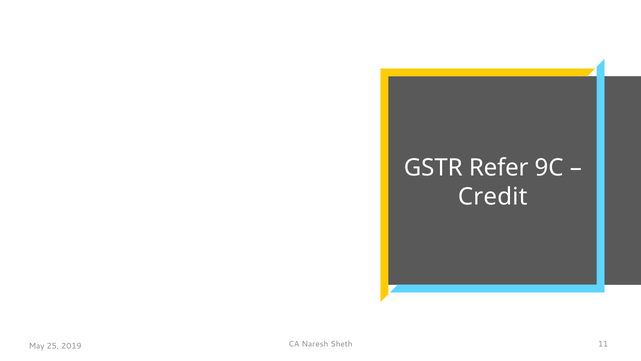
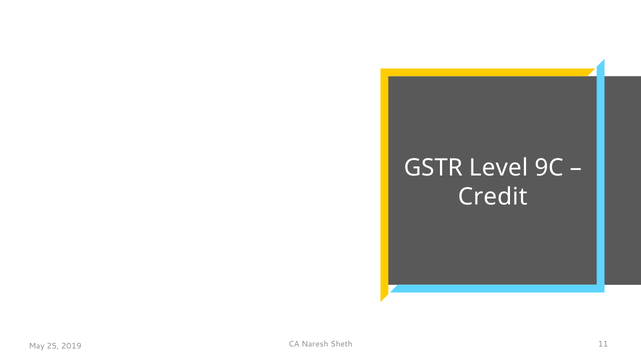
Refer: Refer -> Level
